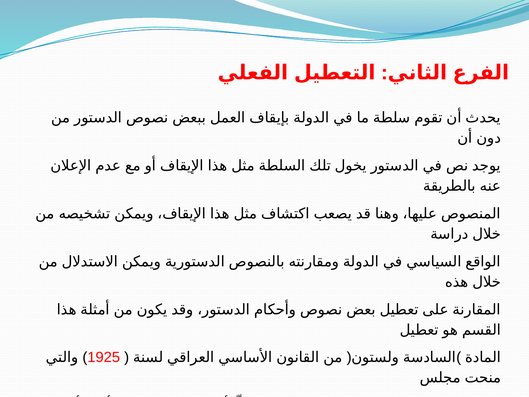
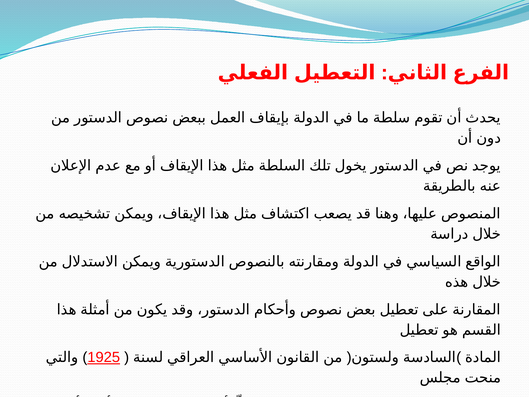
1925 underline: none -> present
